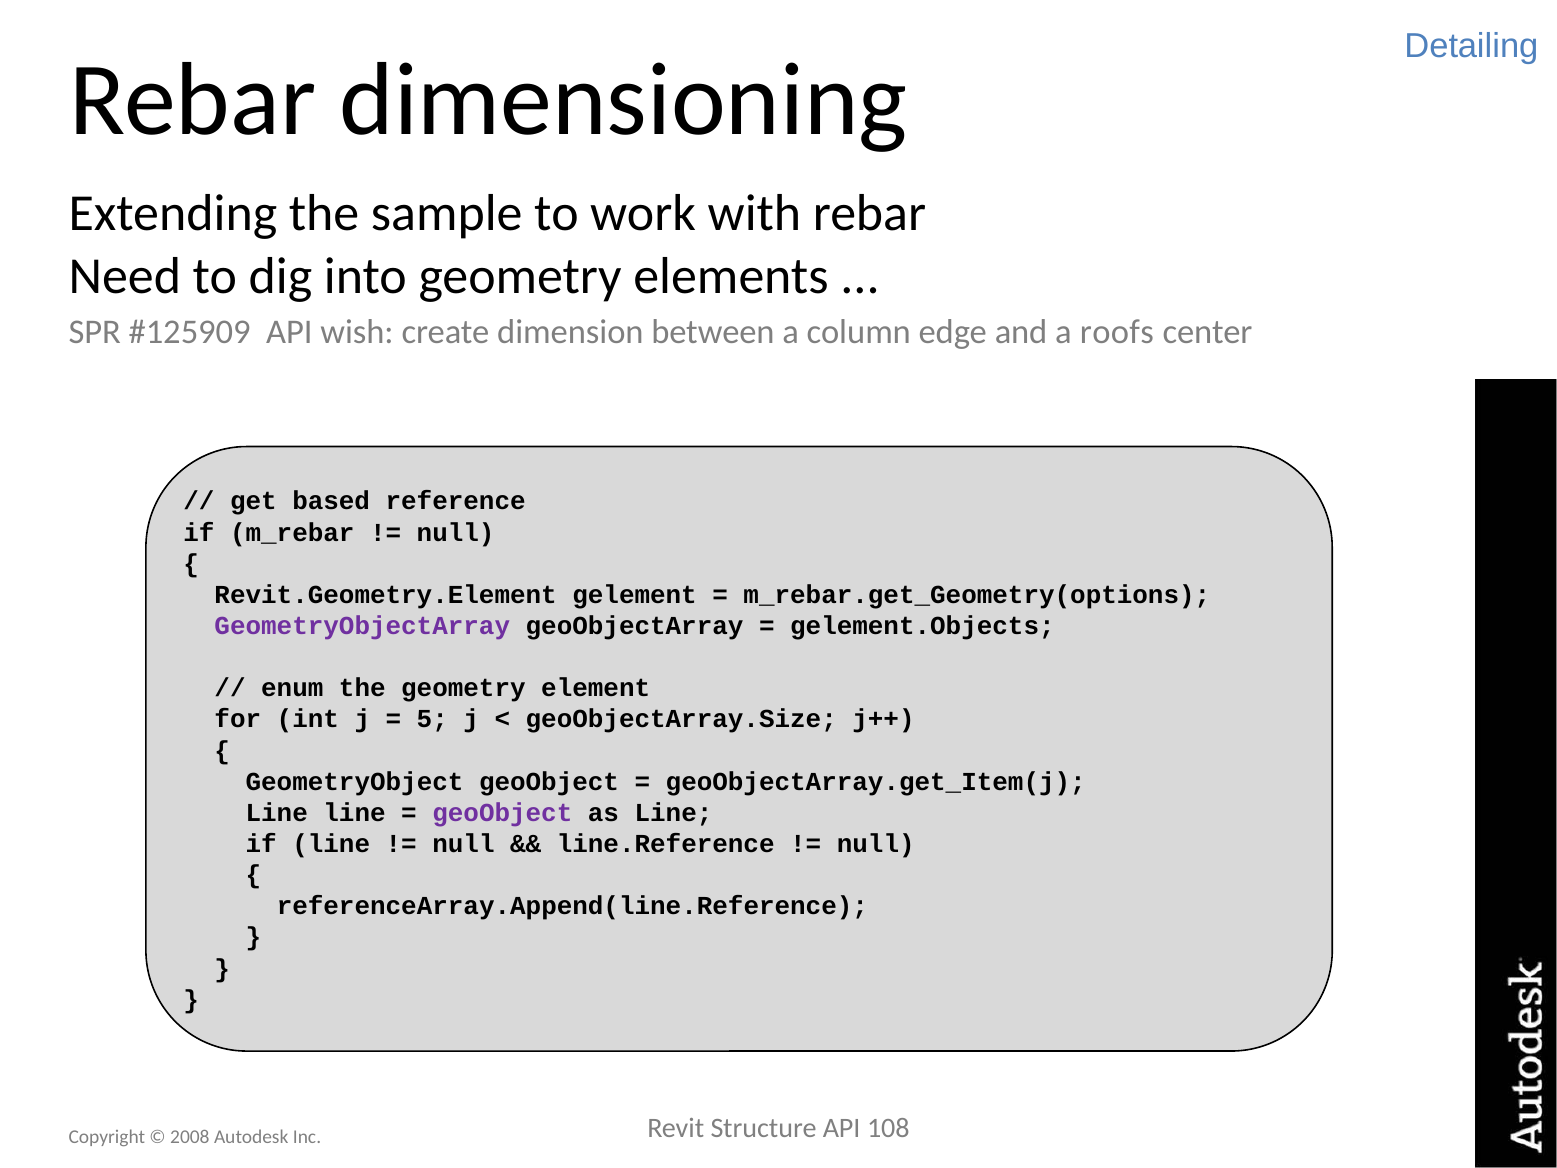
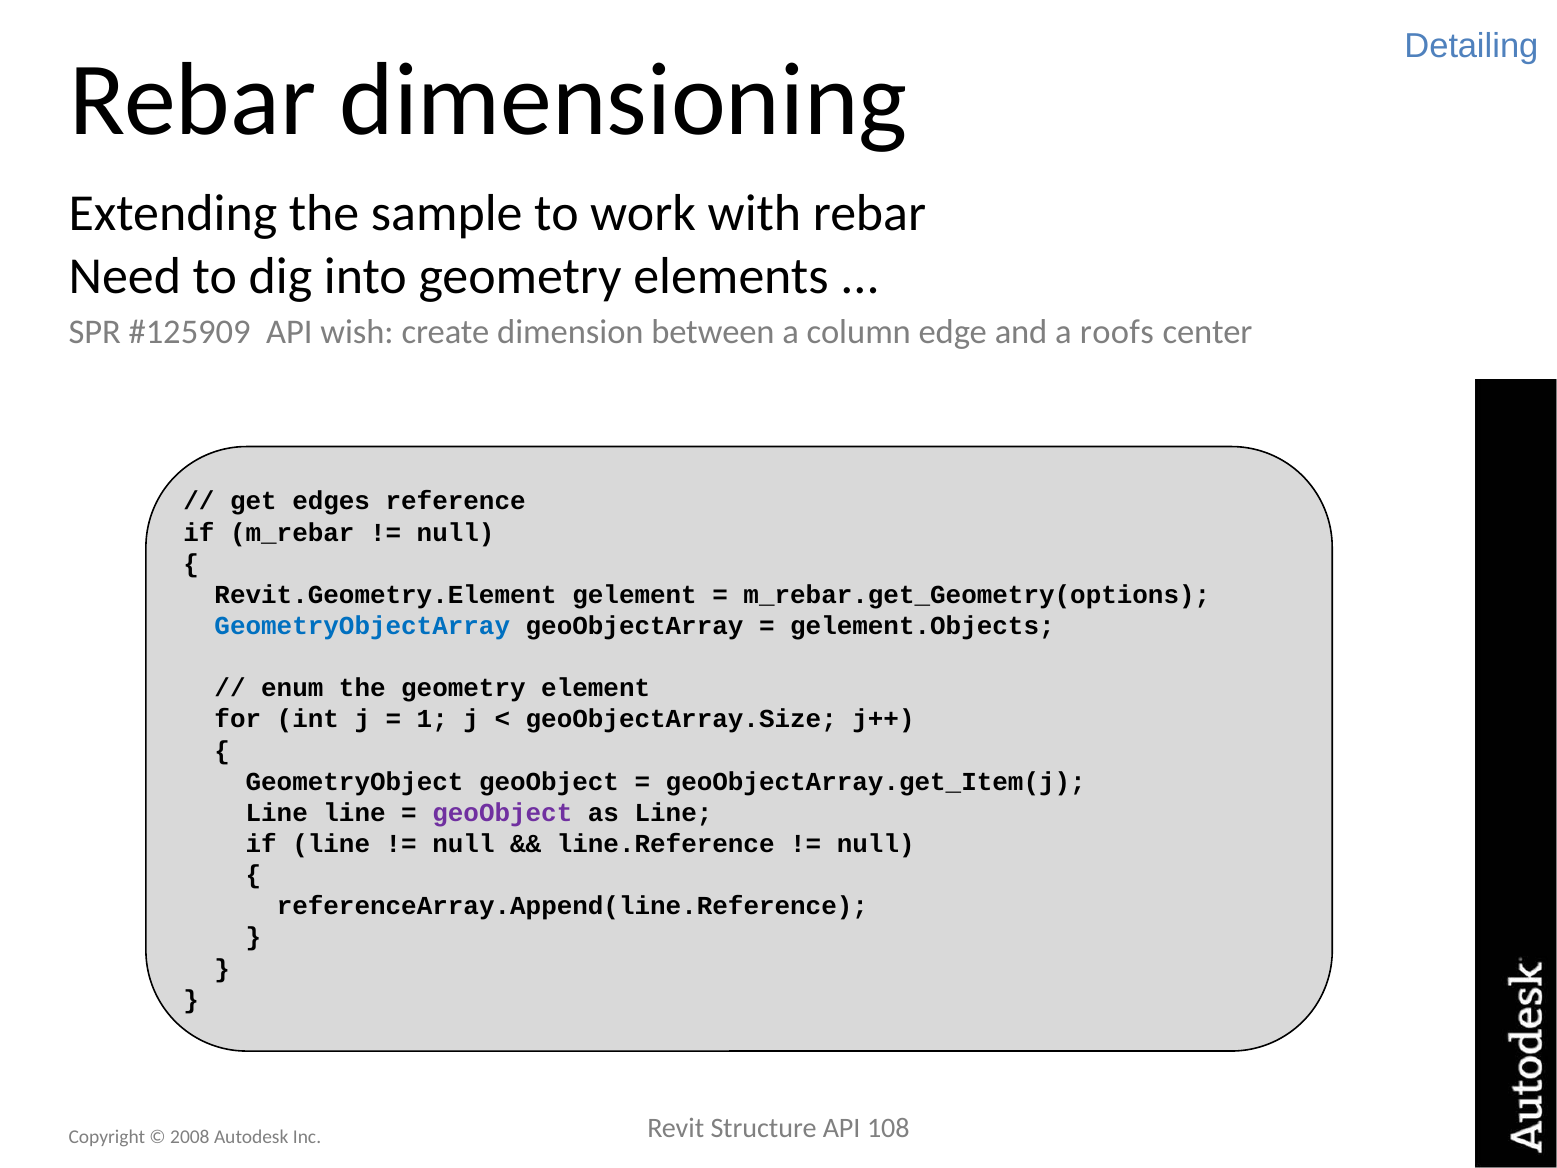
based: based -> edges
GeometryObjectArray colour: purple -> blue
5: 5 -> 1
